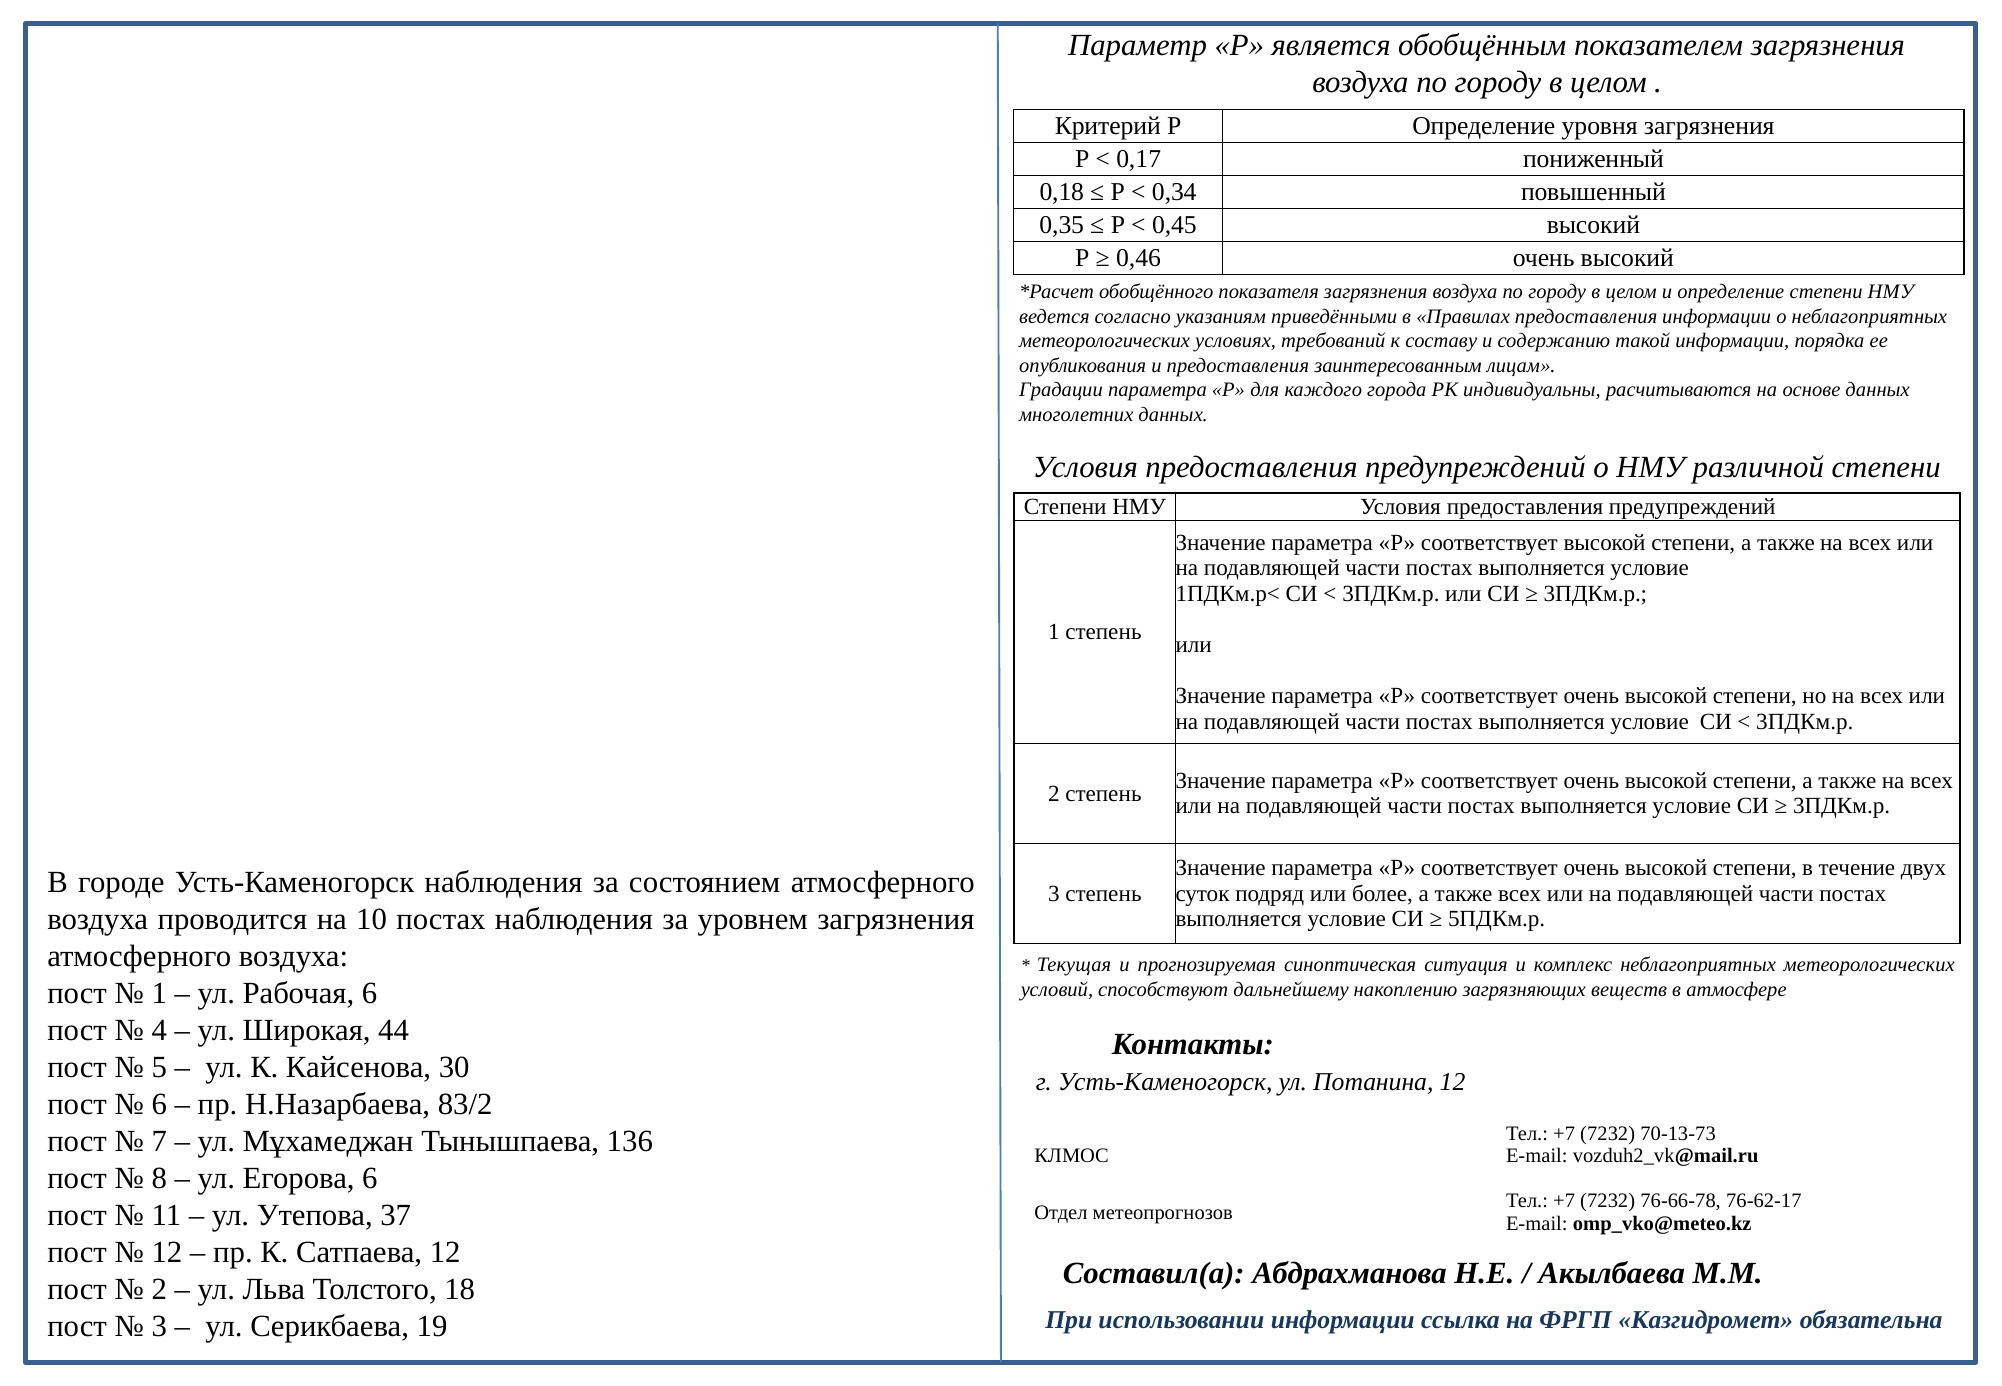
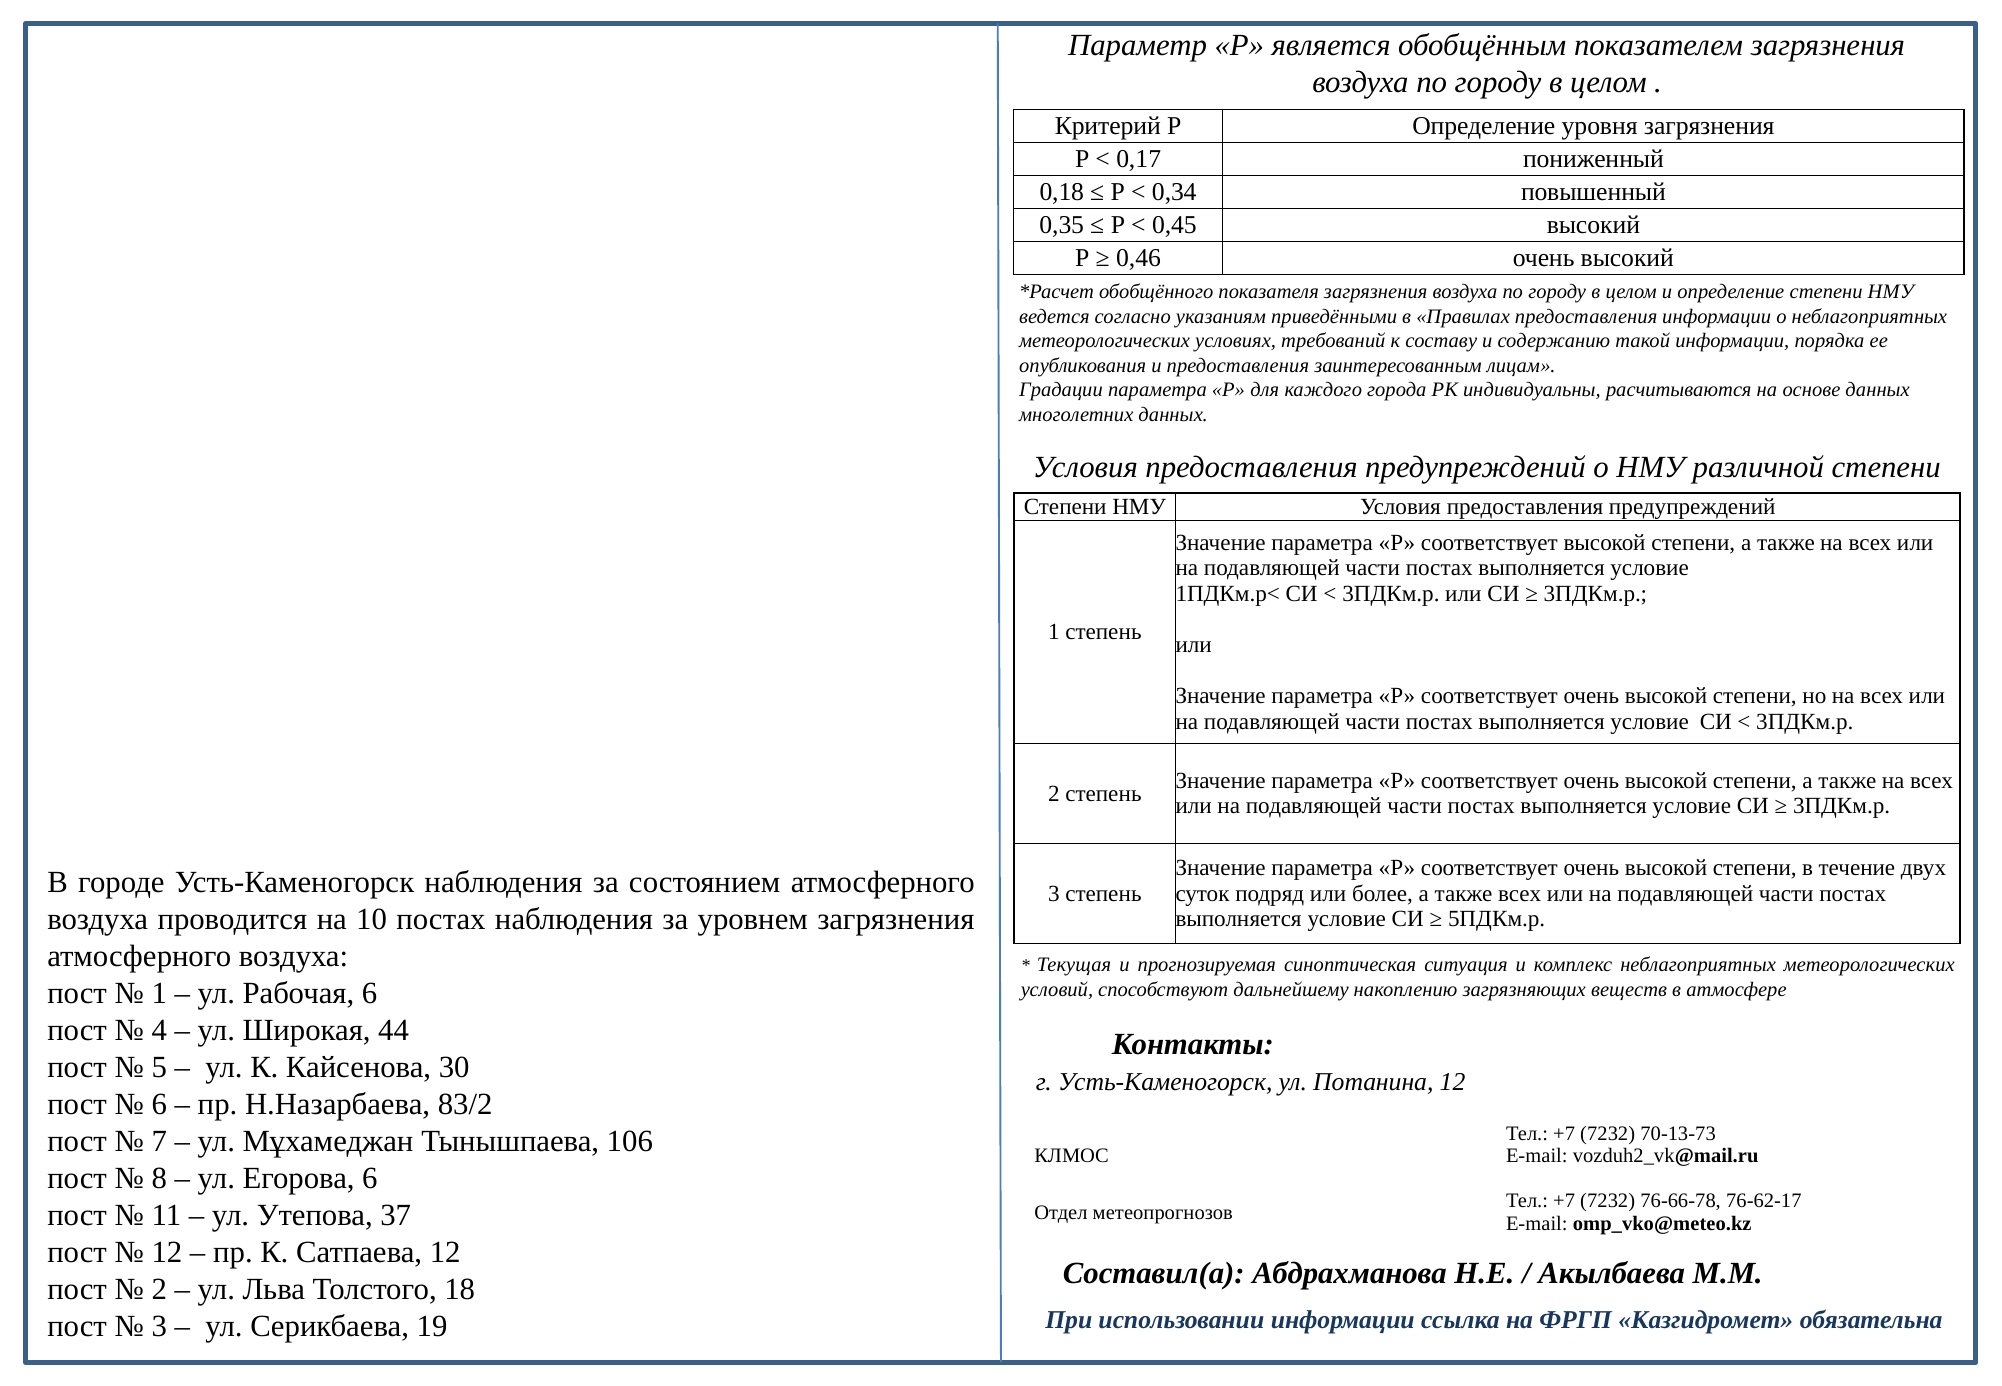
136: 136 -> 106
